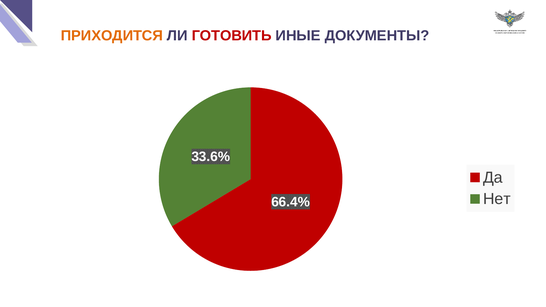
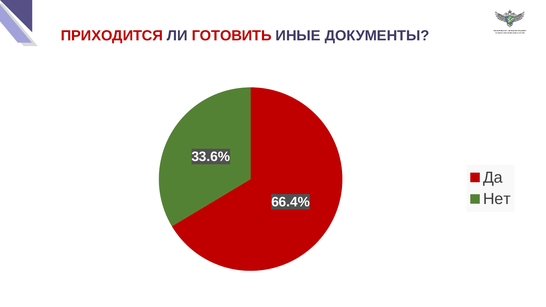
ПРИХОДИТСЯ colour: orange -> red
